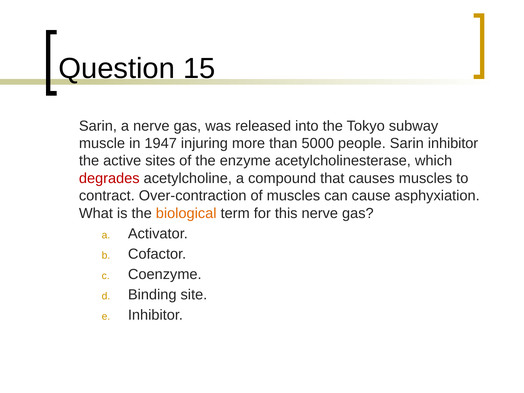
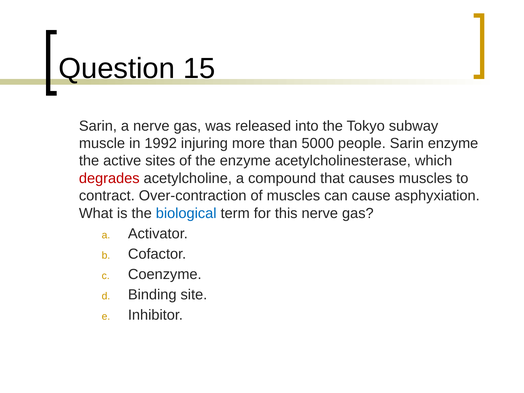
1947: 1947 -> 1992
Sarin inhibitor: inhibitor -> enzyme
biological colour: orange -> blue
